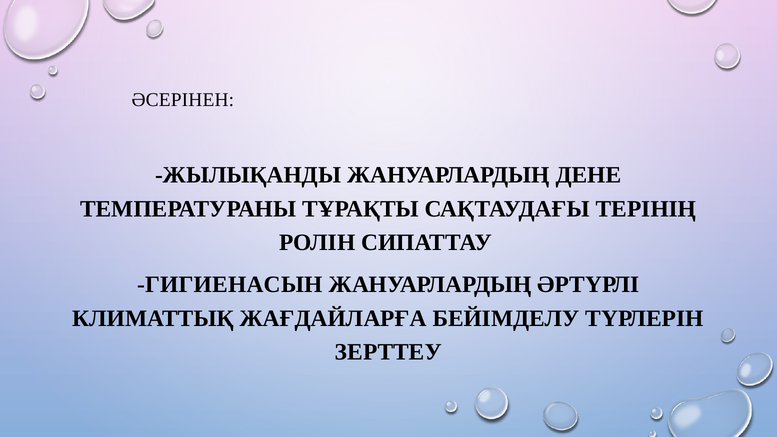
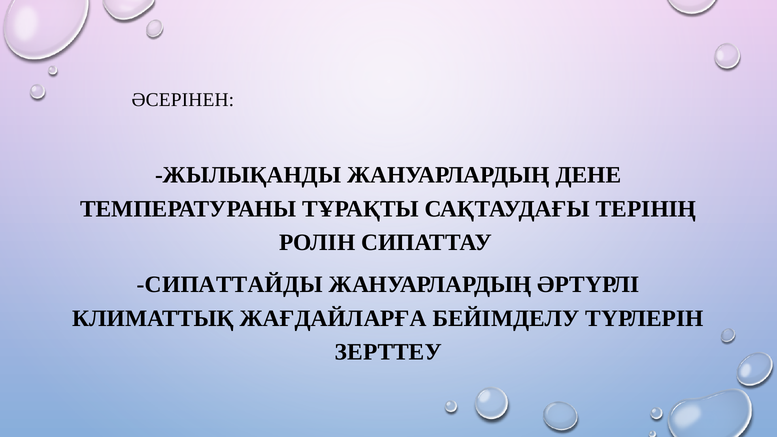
ГИГИЕНАСЫН: ГИГИЕНАСЫН -> СИПАТТАЙДЫ
